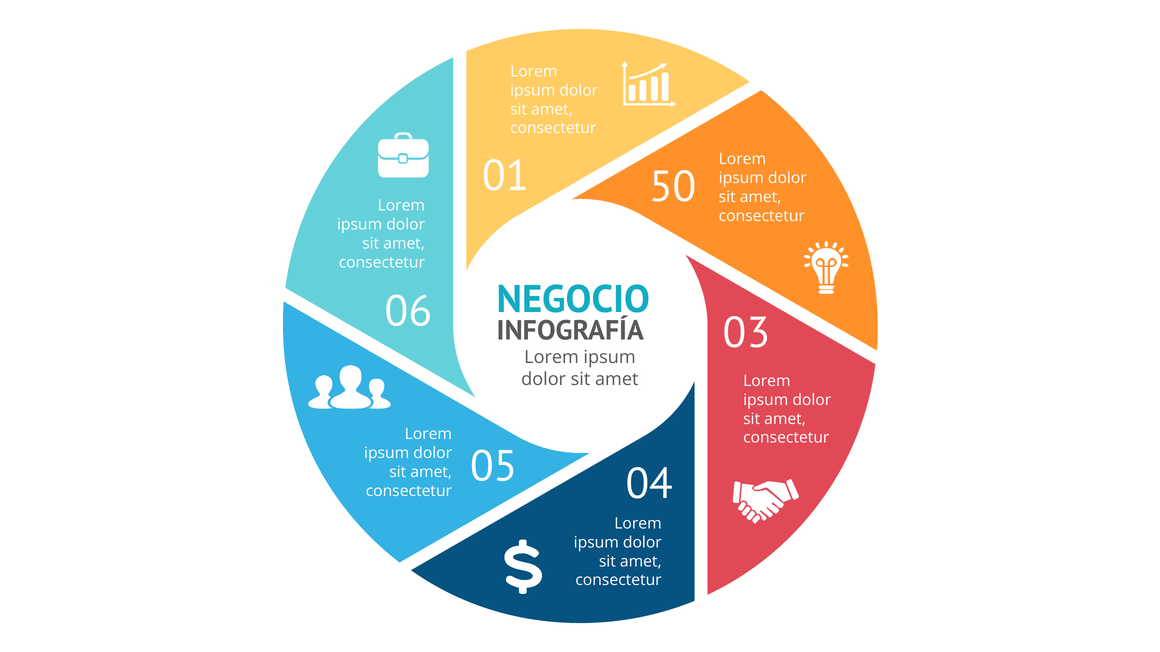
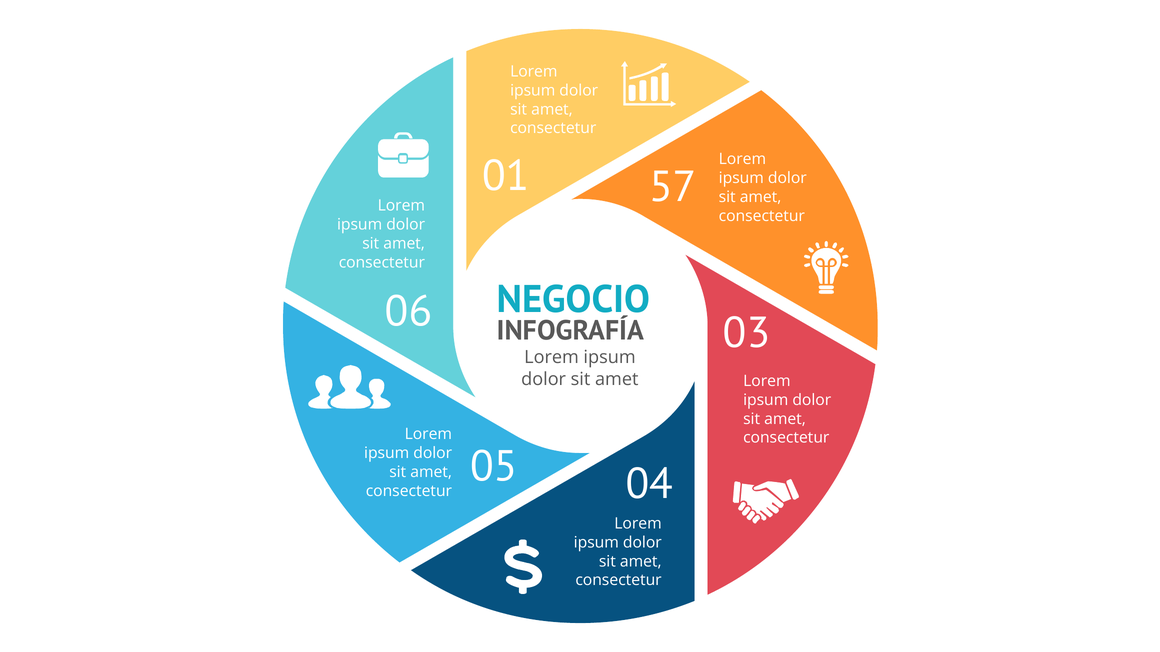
50: 50 -> 57
